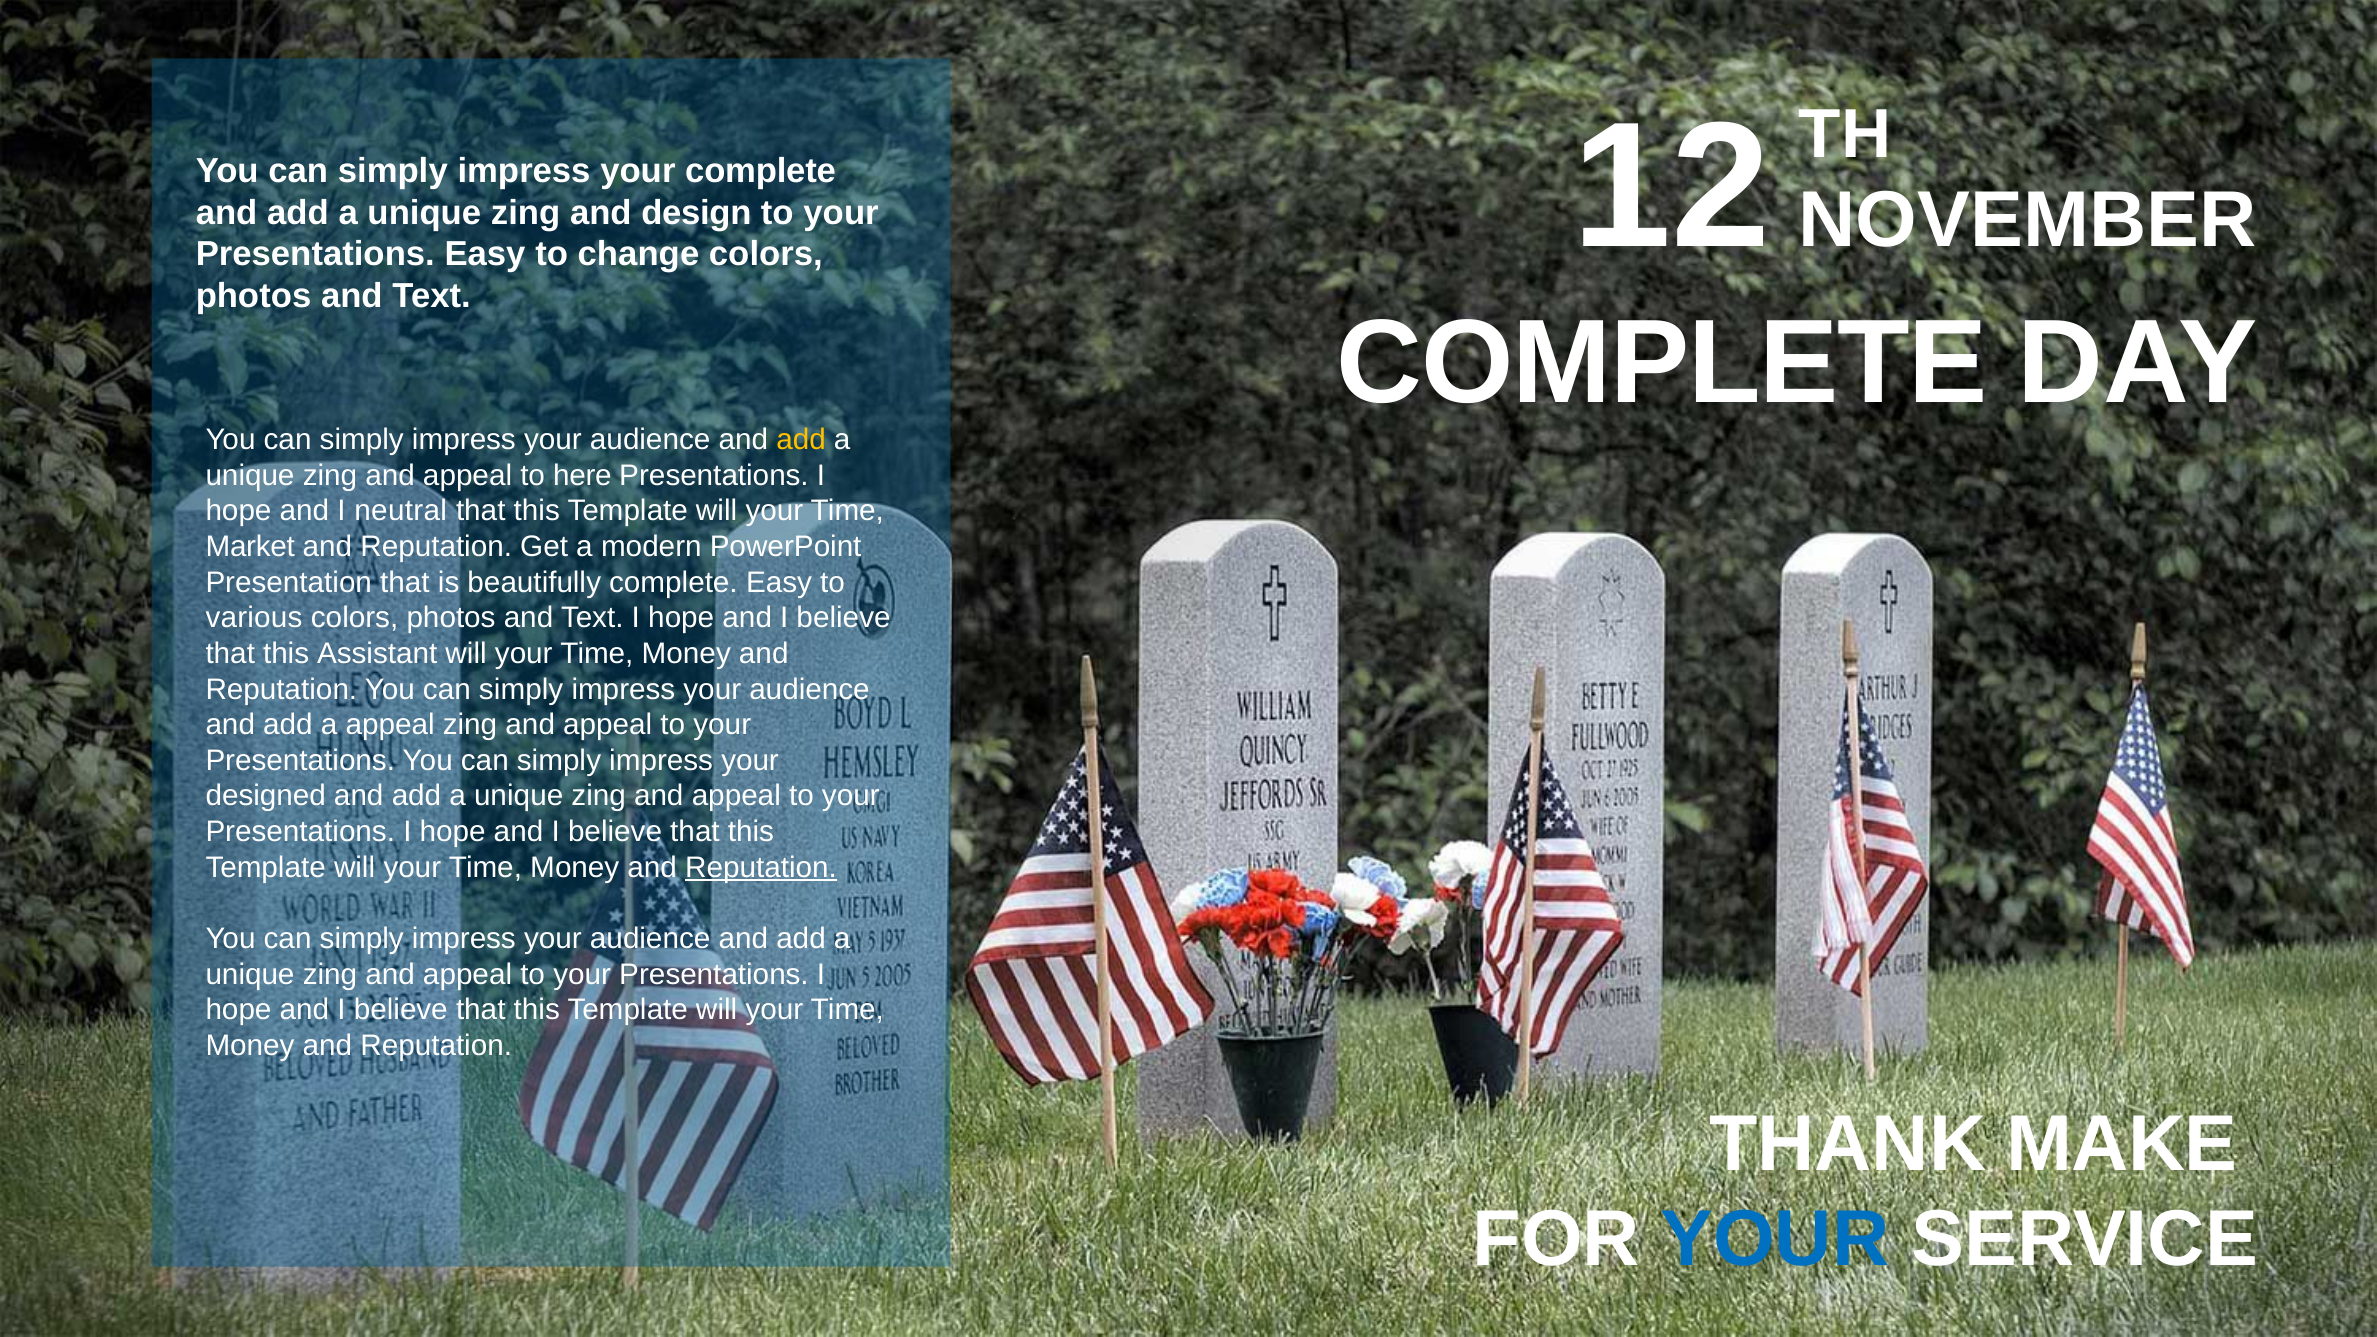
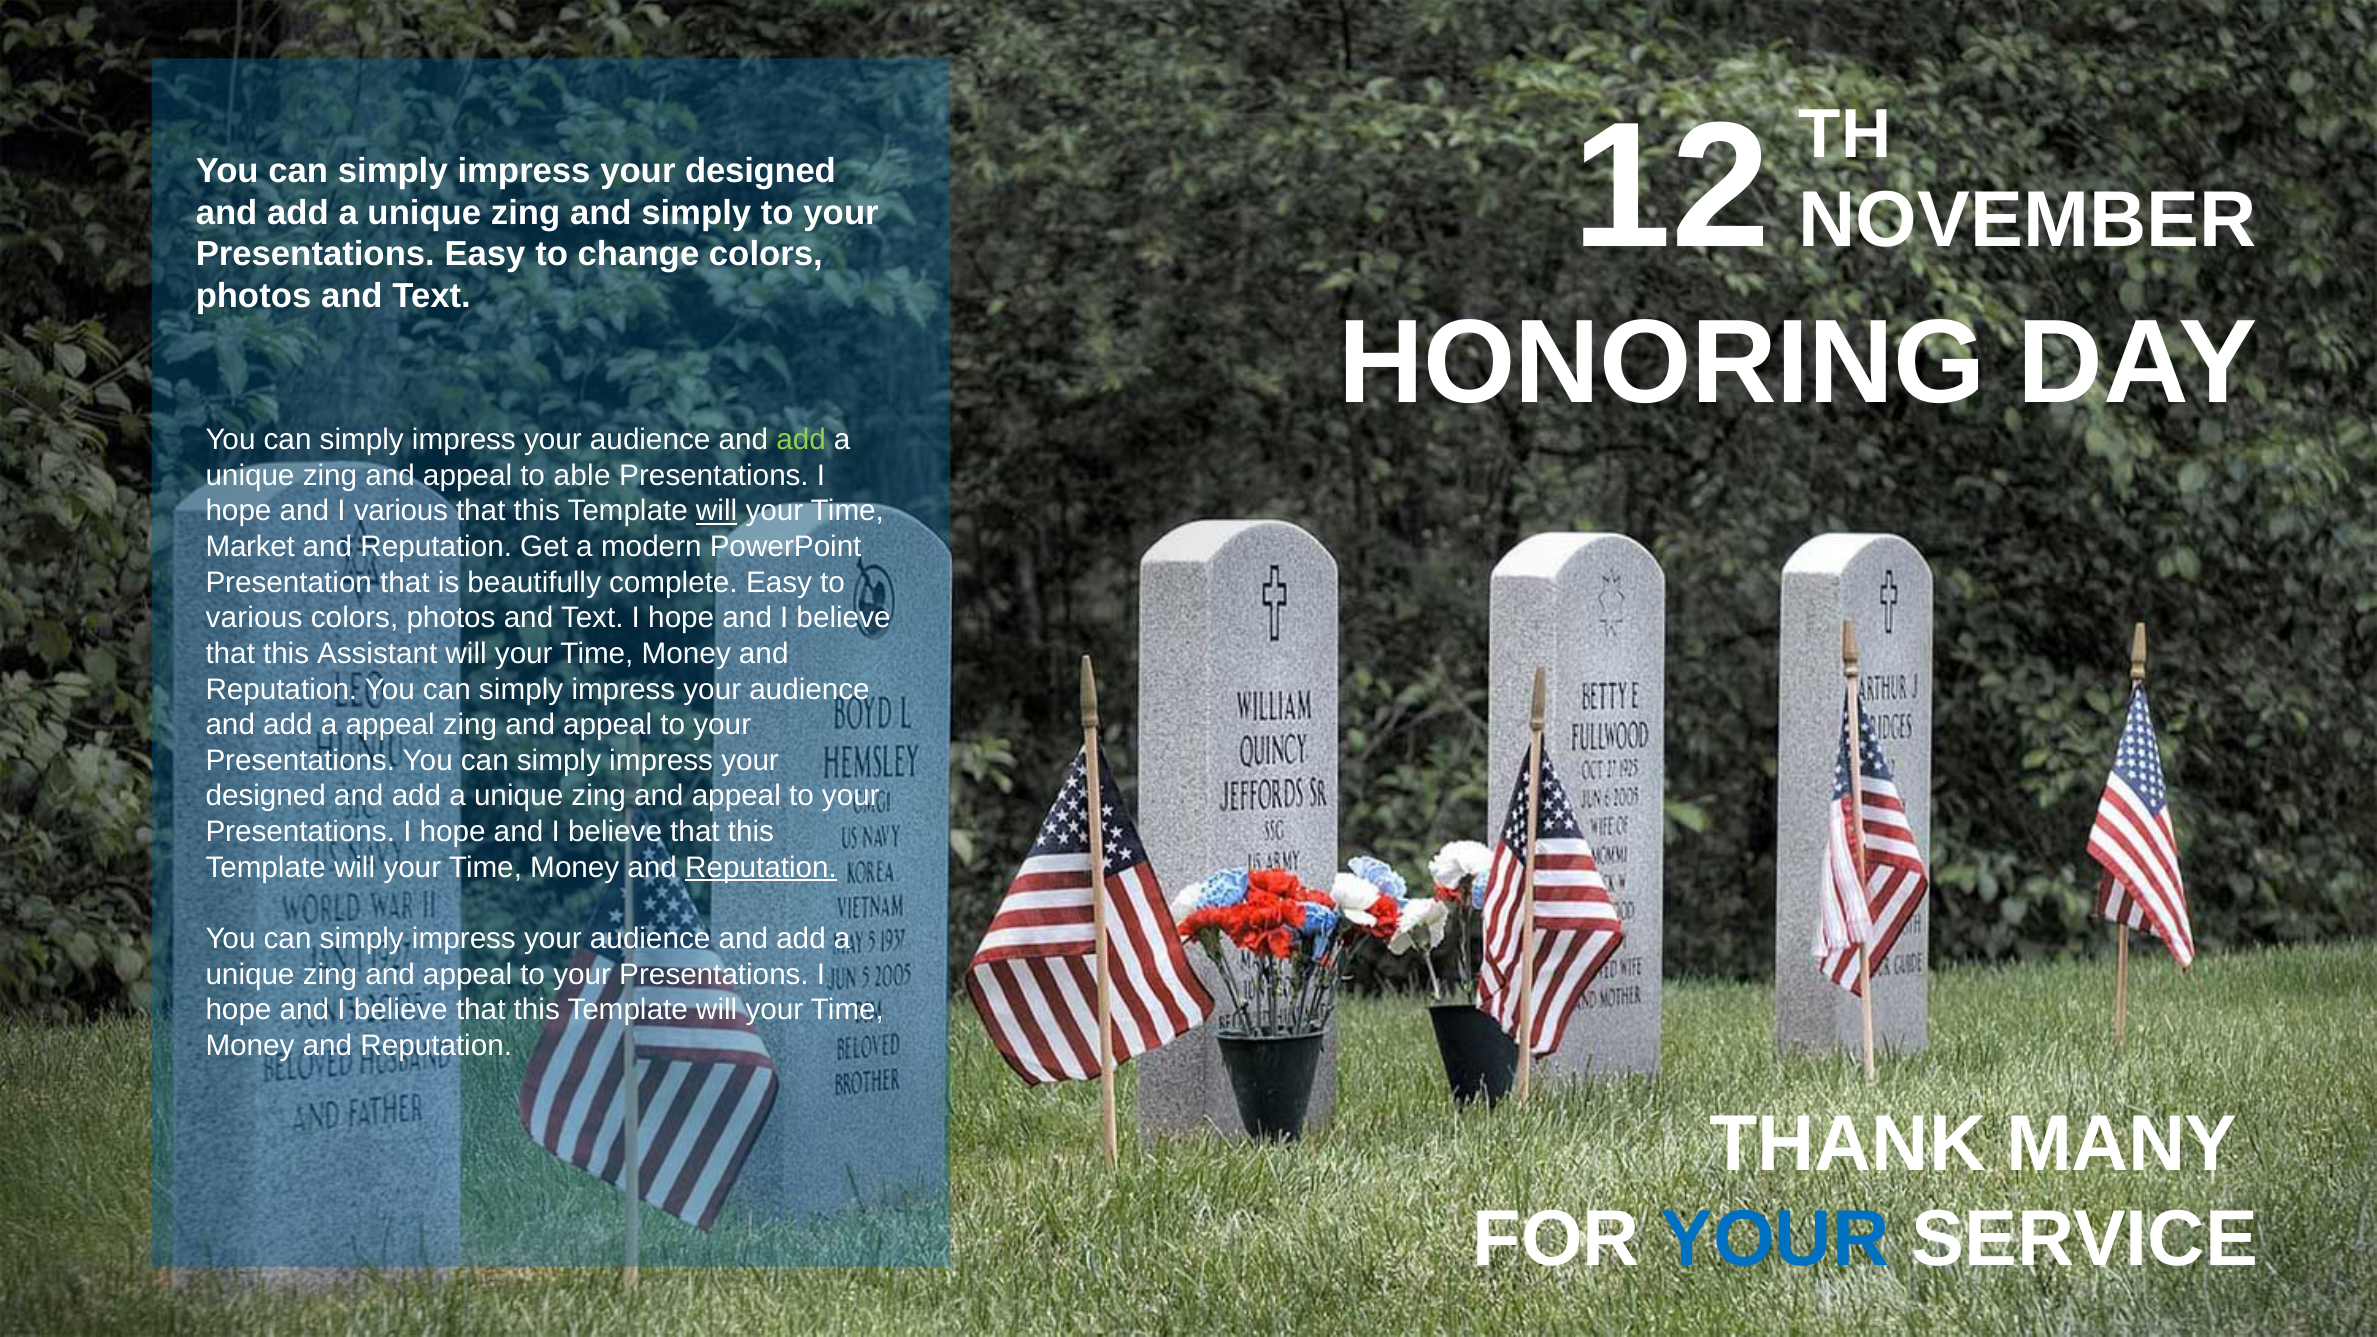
complete at (761, 171): complete -> designed
and design: design -> simply
COMPLETE at (1662, 364): COMPLETE -> HONORING
add at (801, 440) colour: yellow -> light green
here: here -> able
I neutral: neutral -> various
will at (717, 511) underline: none -> present
MAKE: MAKE -> MANY
